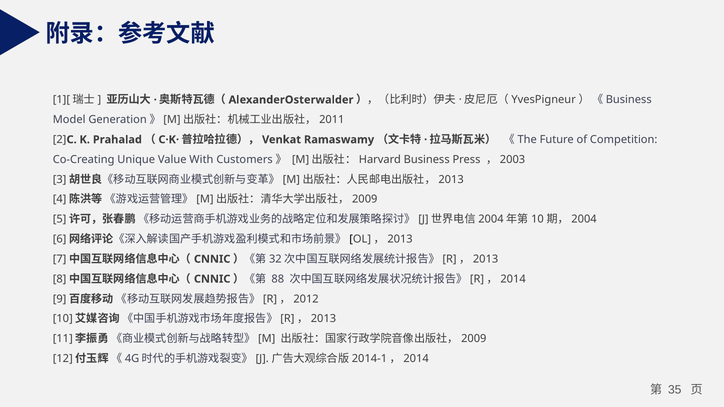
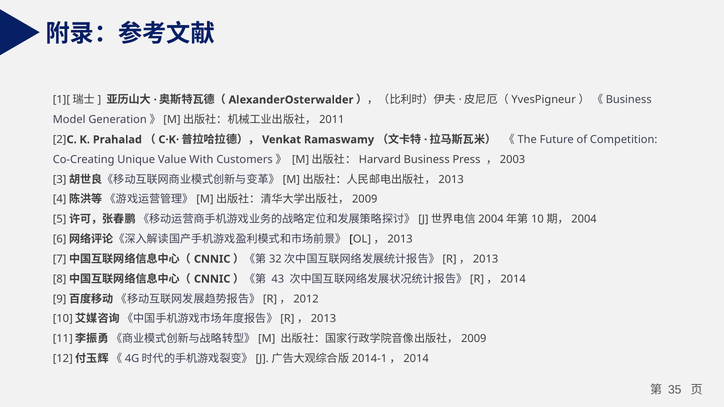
88: 88 -> 43
